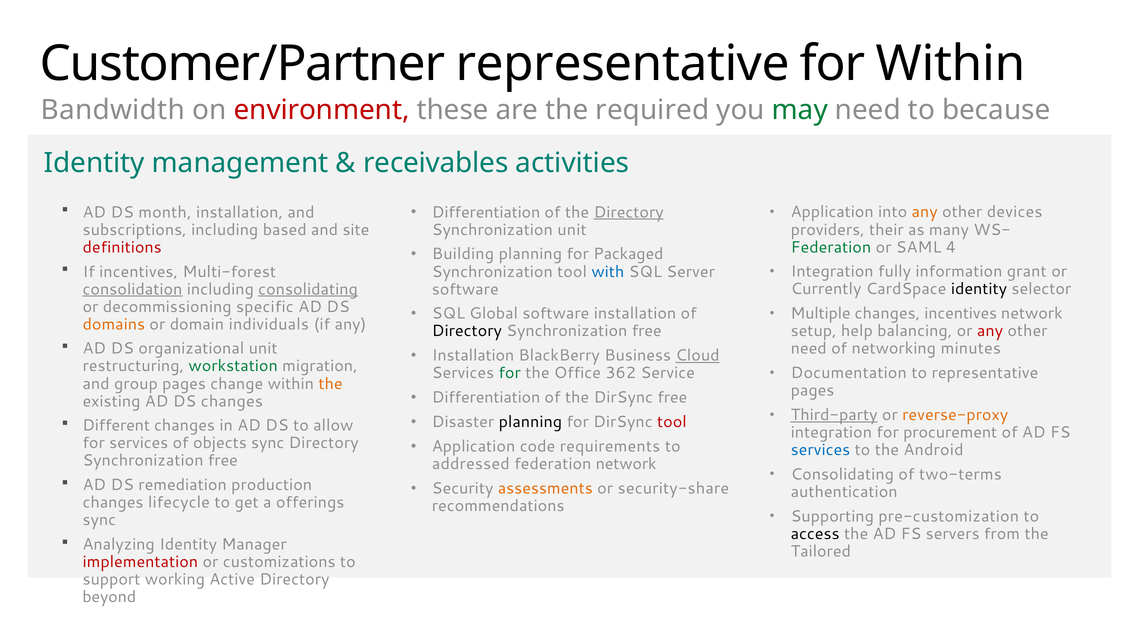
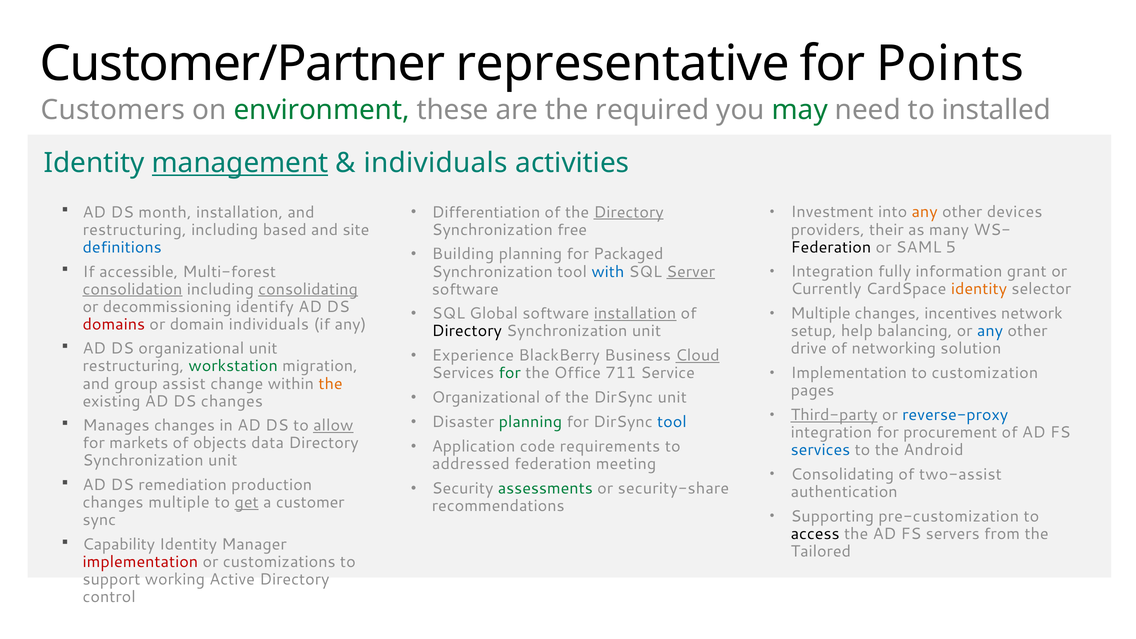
for Within: Within -> Points
Bandwidth: Bandwidth -> Customers
environment colour: red -> green
because: because -> installed
management underline: none -> present
receivables at (436, 163): receivables -> individuals
Application at (832, 212): Application -> Investment
subscriptions at (135, 230): subscriptions -> restructuring
Synchronization unit: unit -> free
definitions colour: red -> blue
Federation at (831, 247) colour: green -> black
4: 4 -> 5
If incentives: incentives -> accessible
Server underline: none -> present
identity at (979, 289) colour: black -> orange
specific: specific -> identify
installation at (635, 314) underline: none -> present
domains colour: orange -> red
any at (990, 331) colour: red -> blue
free at (647, 331): free -> unit
need at (809, 349): need -> drive
minutes: minutes -> solution
Installation at (473, 356): Installation -> Experience
Documentation at (849, 373): Documentation -> Implementation
to representative: representative -> customization
362: 362 -> 711
group pages: pages -> assist
Differentiation at (486, 398): Differentiation -> Organizational
DirSync free: free -> unit
reverse-proxy colour: orange -> blue
planning at (530, 422) colour: black -> green
tool at (672, 422) colour: red -> blue
Different: Different -> Manages
allow underline: none -> present
for services: services -> markets
objects sync: sync -> data
free at (223, 461): free -> unit
federation network: network -> meeting
two-terms: two-terms -> two-assist
assessments colour: orange -> green
changes lifecycle: lifecycle -> multiple
get underline: none -> present
offerings: offerings -> customer
Analyzing: Analyzing -> Capability
beyond: beyond -> control
